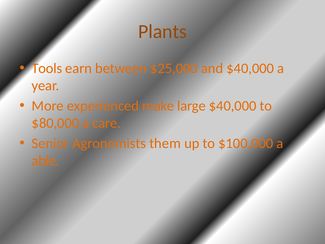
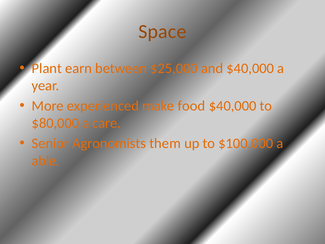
Plants: Plants -> Space
Tools: Tools -> Plant
large: large -> food
